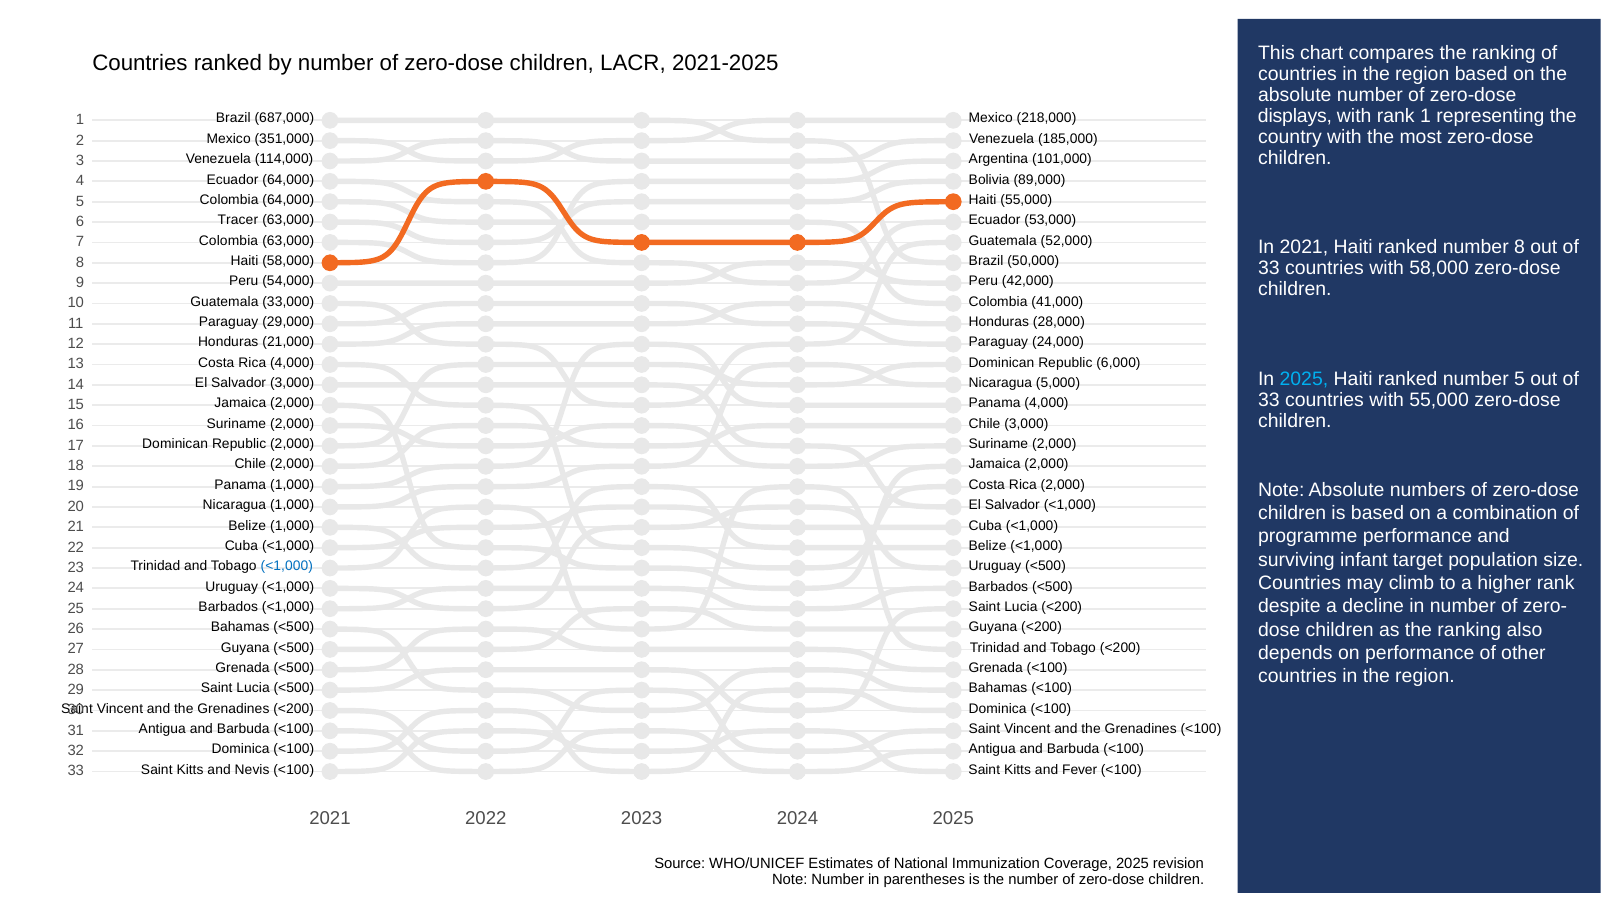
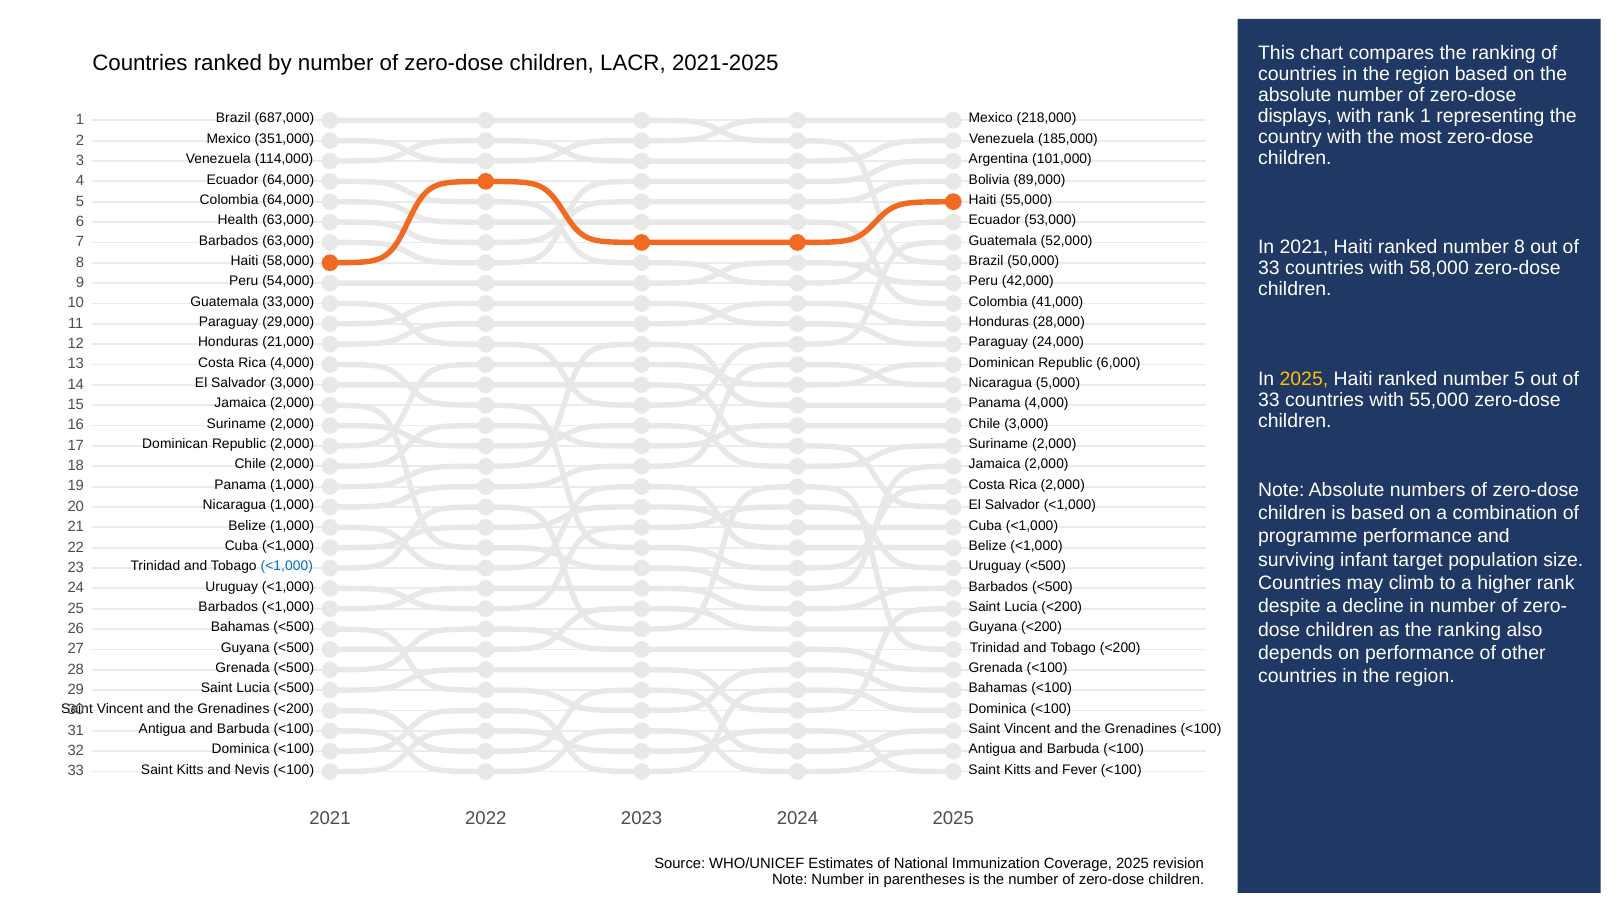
Tracer: Tracer -> Health
Colombia at (228, 240): Colombia -> Barbados
2025 at (1304, 379) colour: light blue -> yellow
